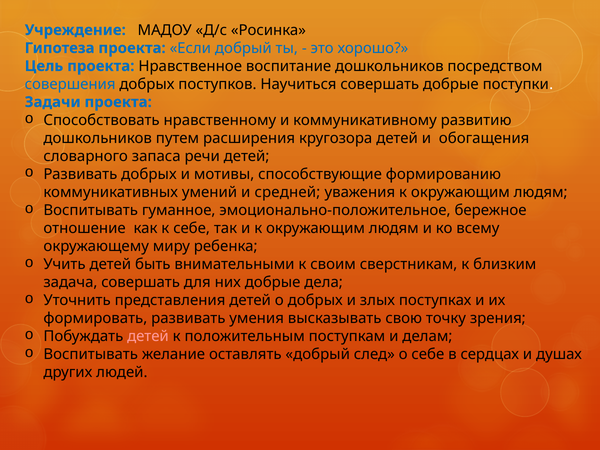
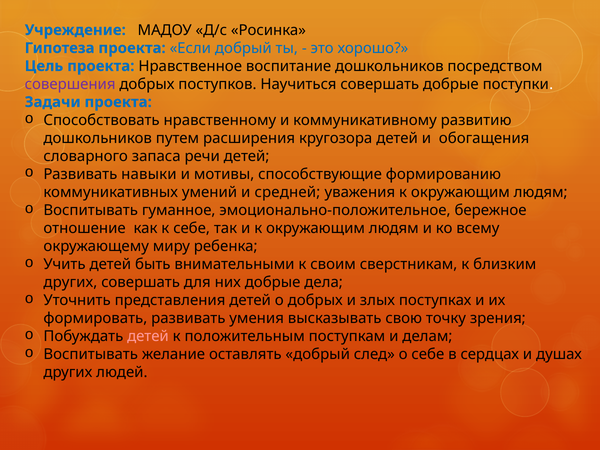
совершения colour: blue -> purple
Развивать добрых: добрых -> навыки
задача at (70, 282): задача -> других
